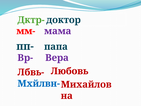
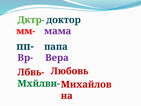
Мхйлвн- colour: blue -> green
